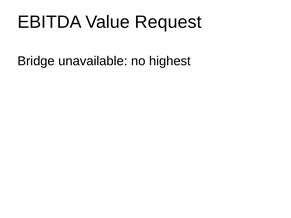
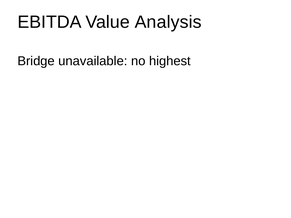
Request: Request -> Analysis
